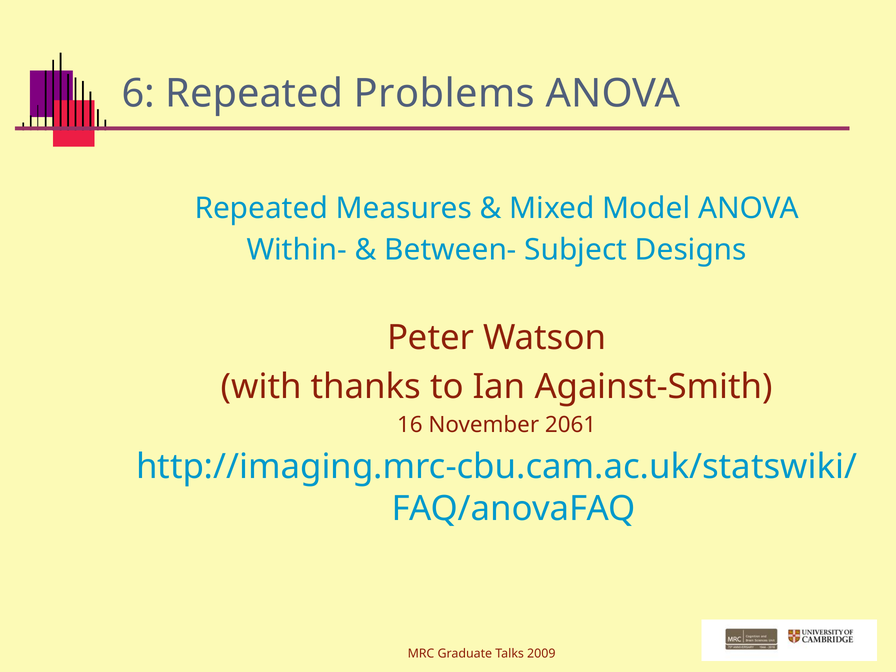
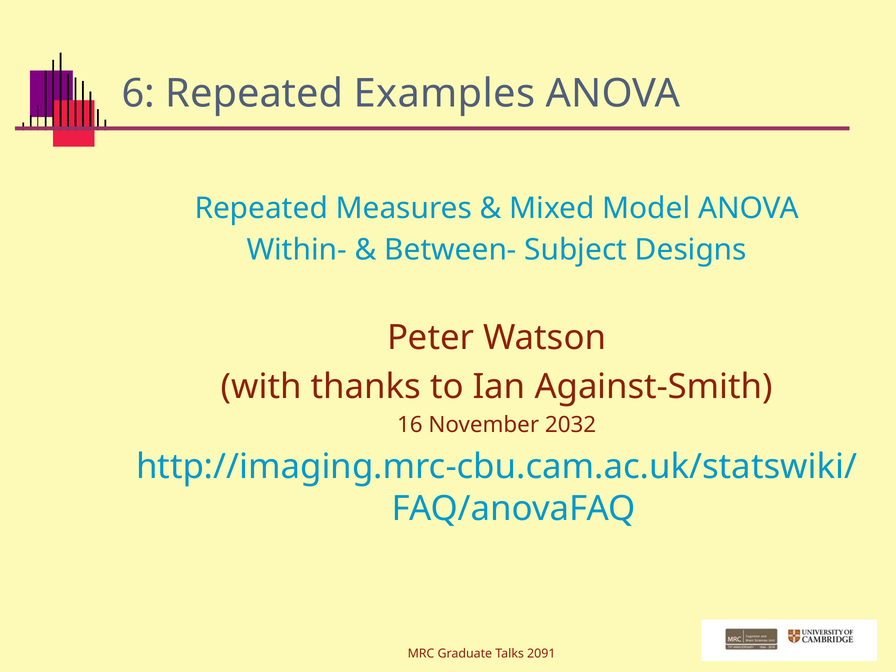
Problems: Problems -> Examples
2061: 2061 -> 2032
2009: 2009 -> 2091
